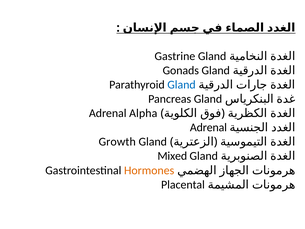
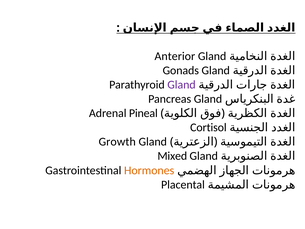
Gastrine: Gastrine -> Anterior
Gland at (181, 85) colour: blue -> purple
Alpha: Alpha -> Pineal
Adrenal at (208, 127): Adrenal -> Cortisol
